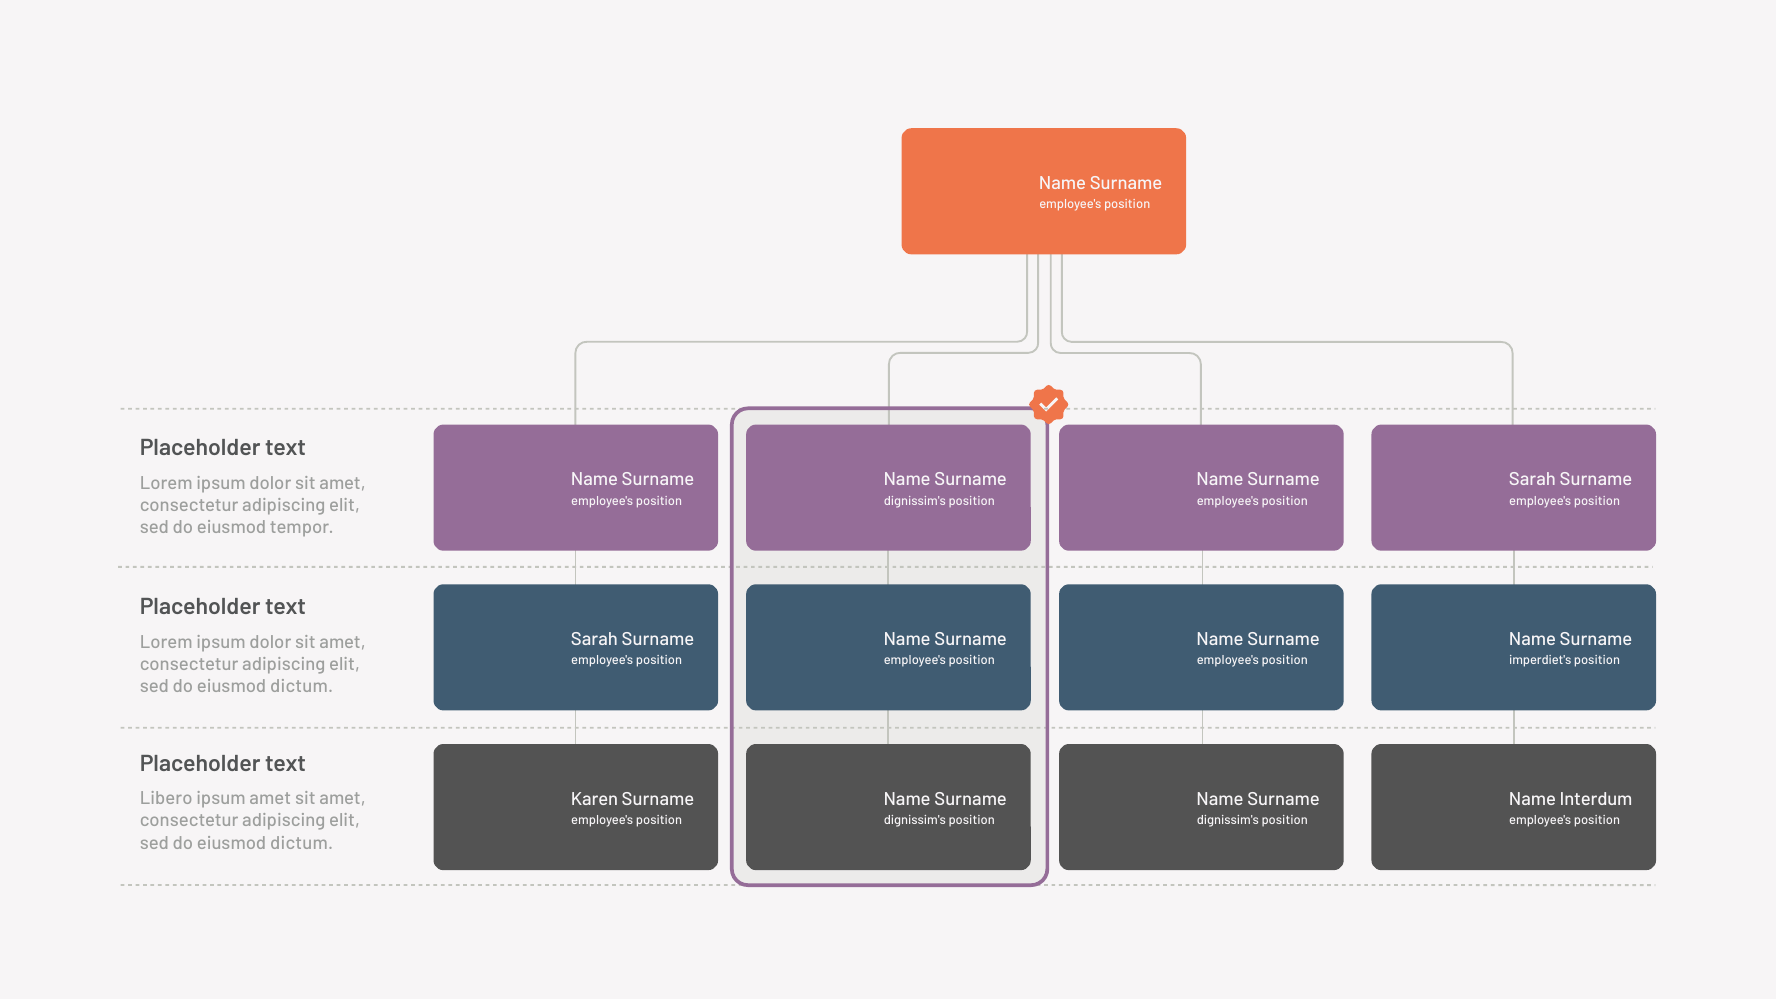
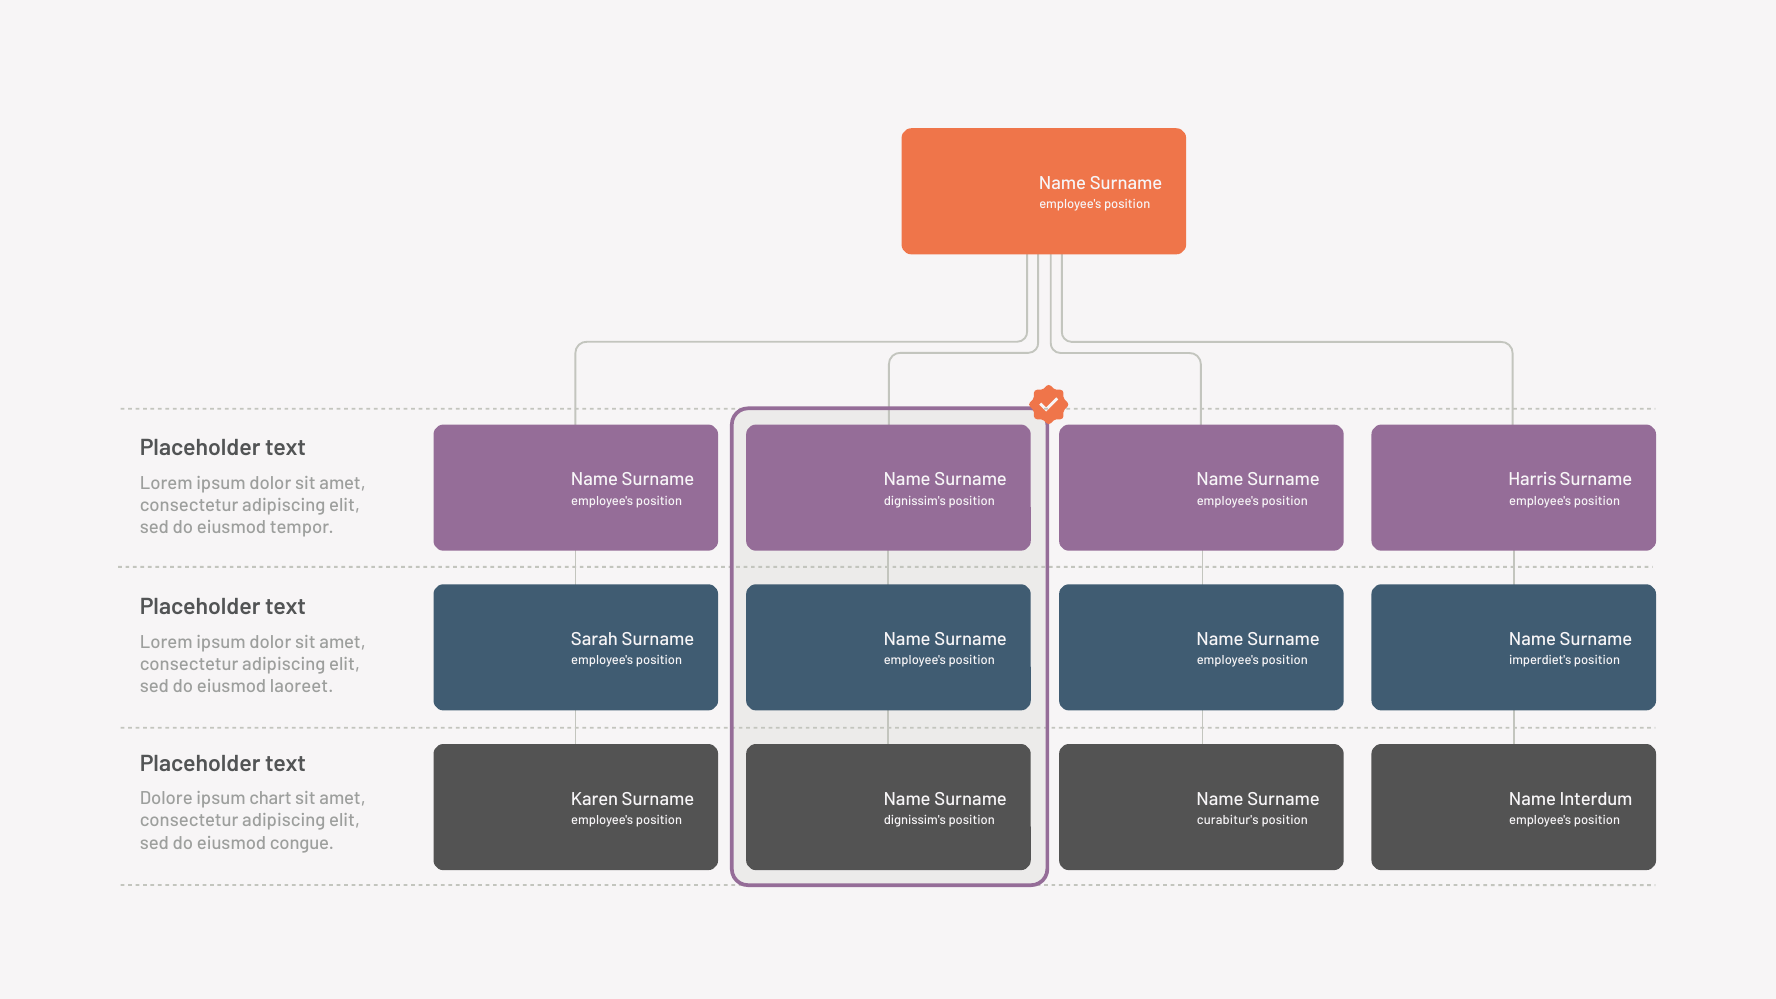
Sarah at (1532, 480): Sarah -> Harris
dictum at (302, 686): dictum -> laoreet
Libero: Libero -> Dolore
ipsum amet: amet -> chart
dignissim's at (1228, 820): dignissim's -> curabitur's
dictum at (302, 843): dictum -> congue
